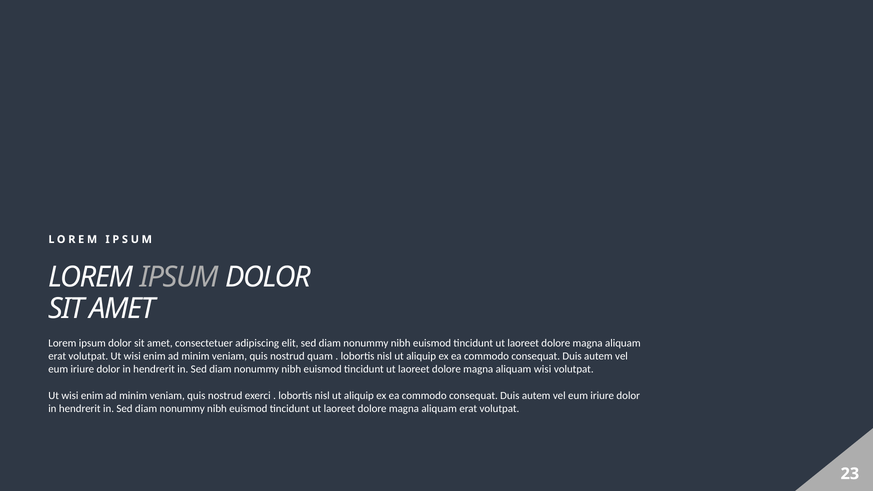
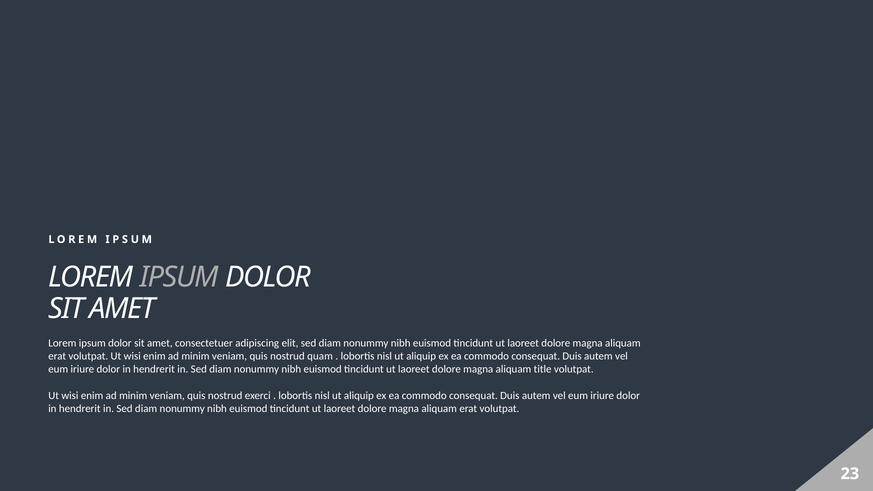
aliquam wisi: wisi -> title
